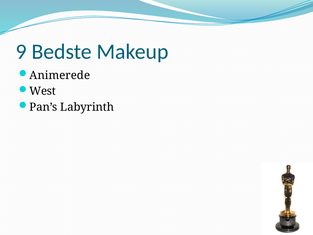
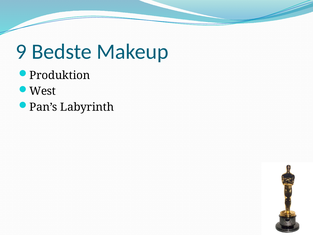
Animerede: Animerede -> Produktion
